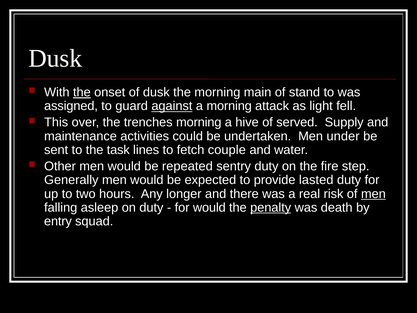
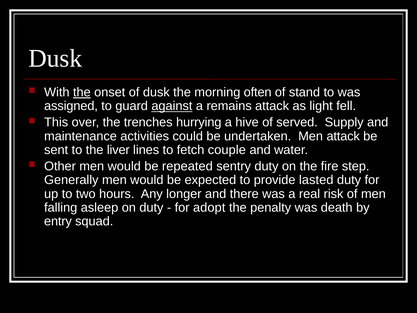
main: main -> often
a morning: morning -> remains
trenches morning: morning -> hurrying
Men under: under -> attack
task: task -> liver
men at (373, 194) underline: present -> none
for would: would -> adopt
penalty underline: present -> none
